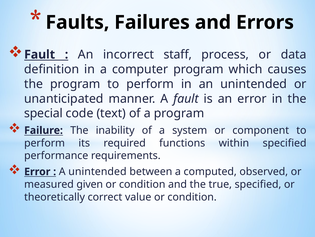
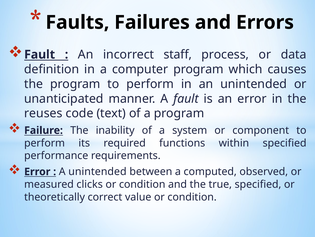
special: special -> reuses
given: given -> clicks
